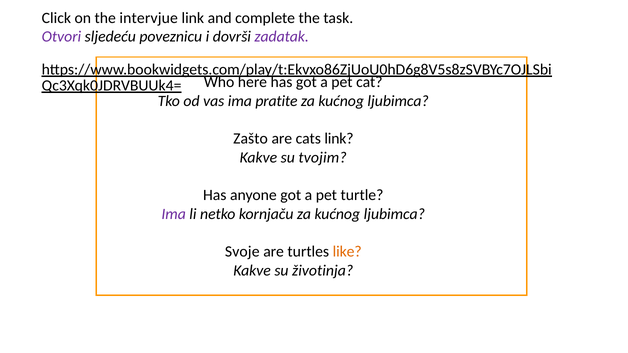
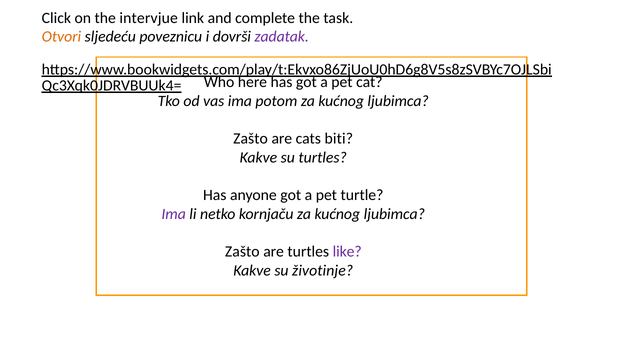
Otvori colour: purple -> orange
pratite: pratite -> potom
cats link: link -> biti
su tvojim: tvojim -> turtles
Svoje at (242, 252): Svoje -> Zašto
like colour: orange -> purple
životinja: životinja -> životinje
